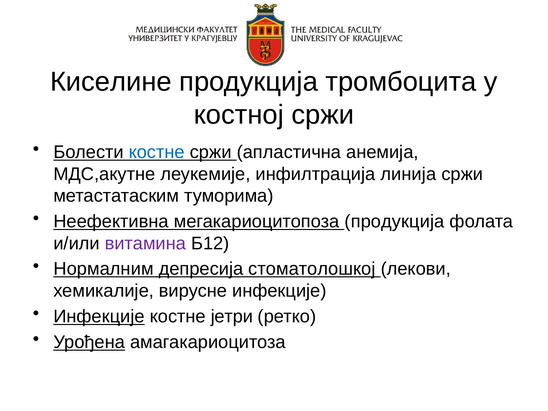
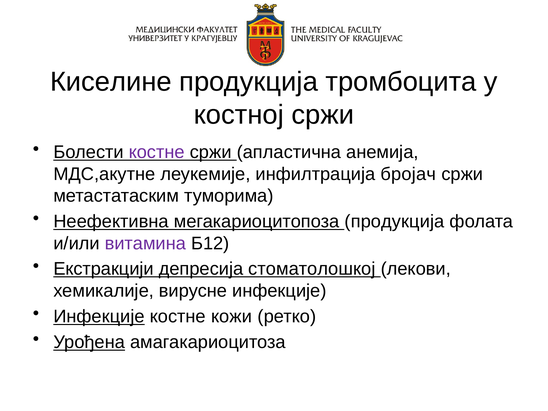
костне at (157, 152) colour: blue -> purple
линија: линија -> бројач
Нормалним: Нормалним -> Екстракцији
јетри: јетри -> кожи
